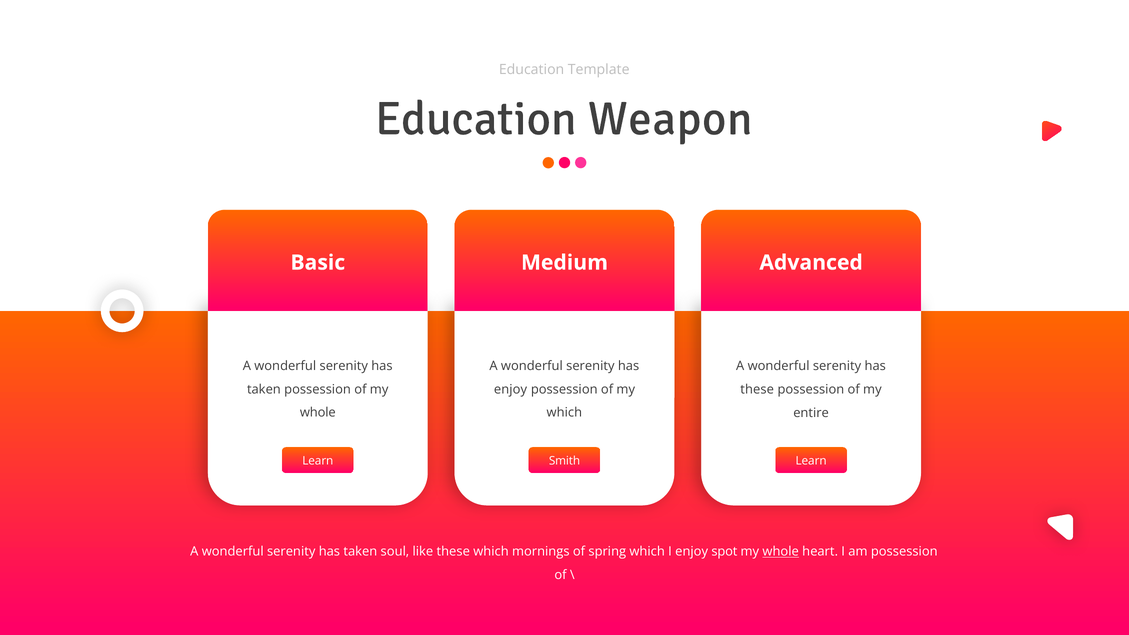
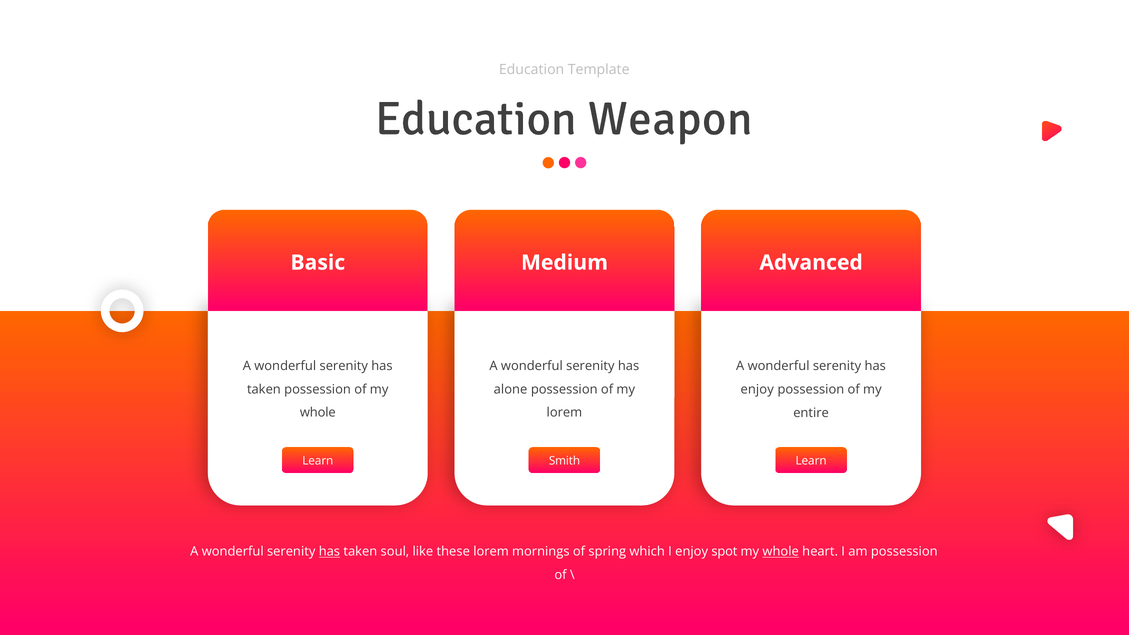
enjoy at (510, 389): enjoy -> alone
these at (757, 390): these -> enjoy
which at (564, 413): which -> lorem
has at (329, 552) underline: none -> present
these which: which -> lorem
